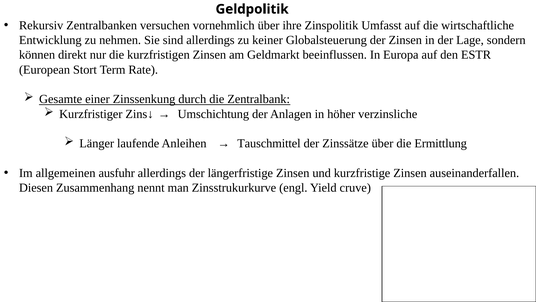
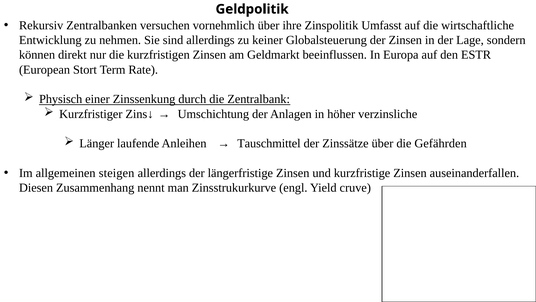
Gesamte: Gesamte -> Physisch
Ermittlung: Ermittlung -> Gefährden
ausfuhr: ausfuhr -> steigen
